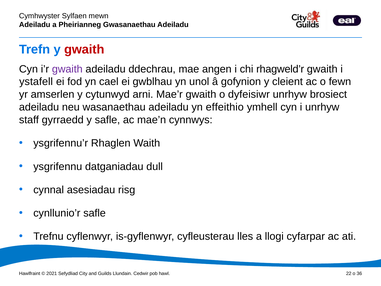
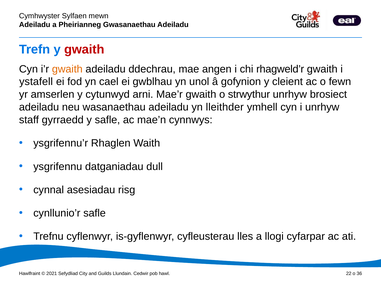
gwaith at (67, 69) colour: purple -> orange
dyfeisiwr: dyfeisiwr -> strwythur
effeithio: effeithio -> lleithder
